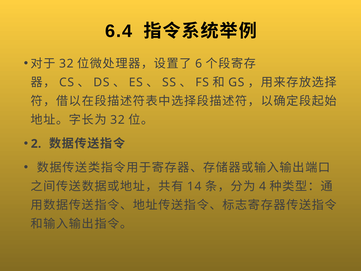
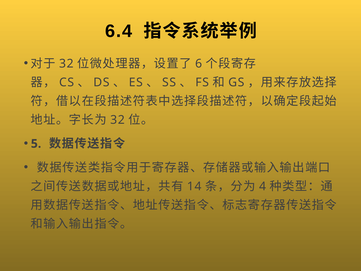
2: 2 -> 5
